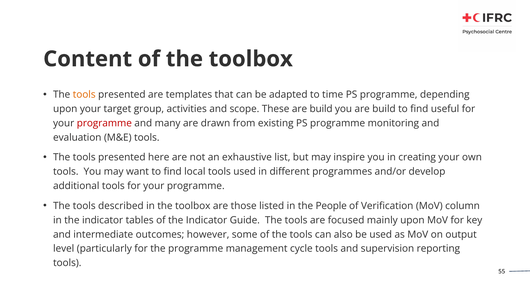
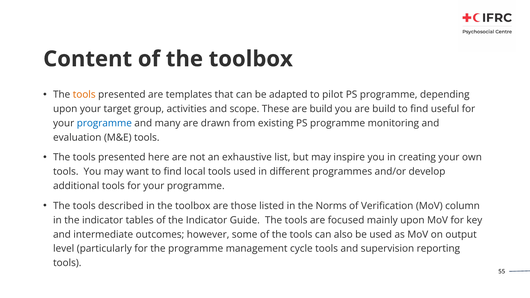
time: time -> pilot
programme at (104, 123) colour: red -> blue
People: People -> Norms
